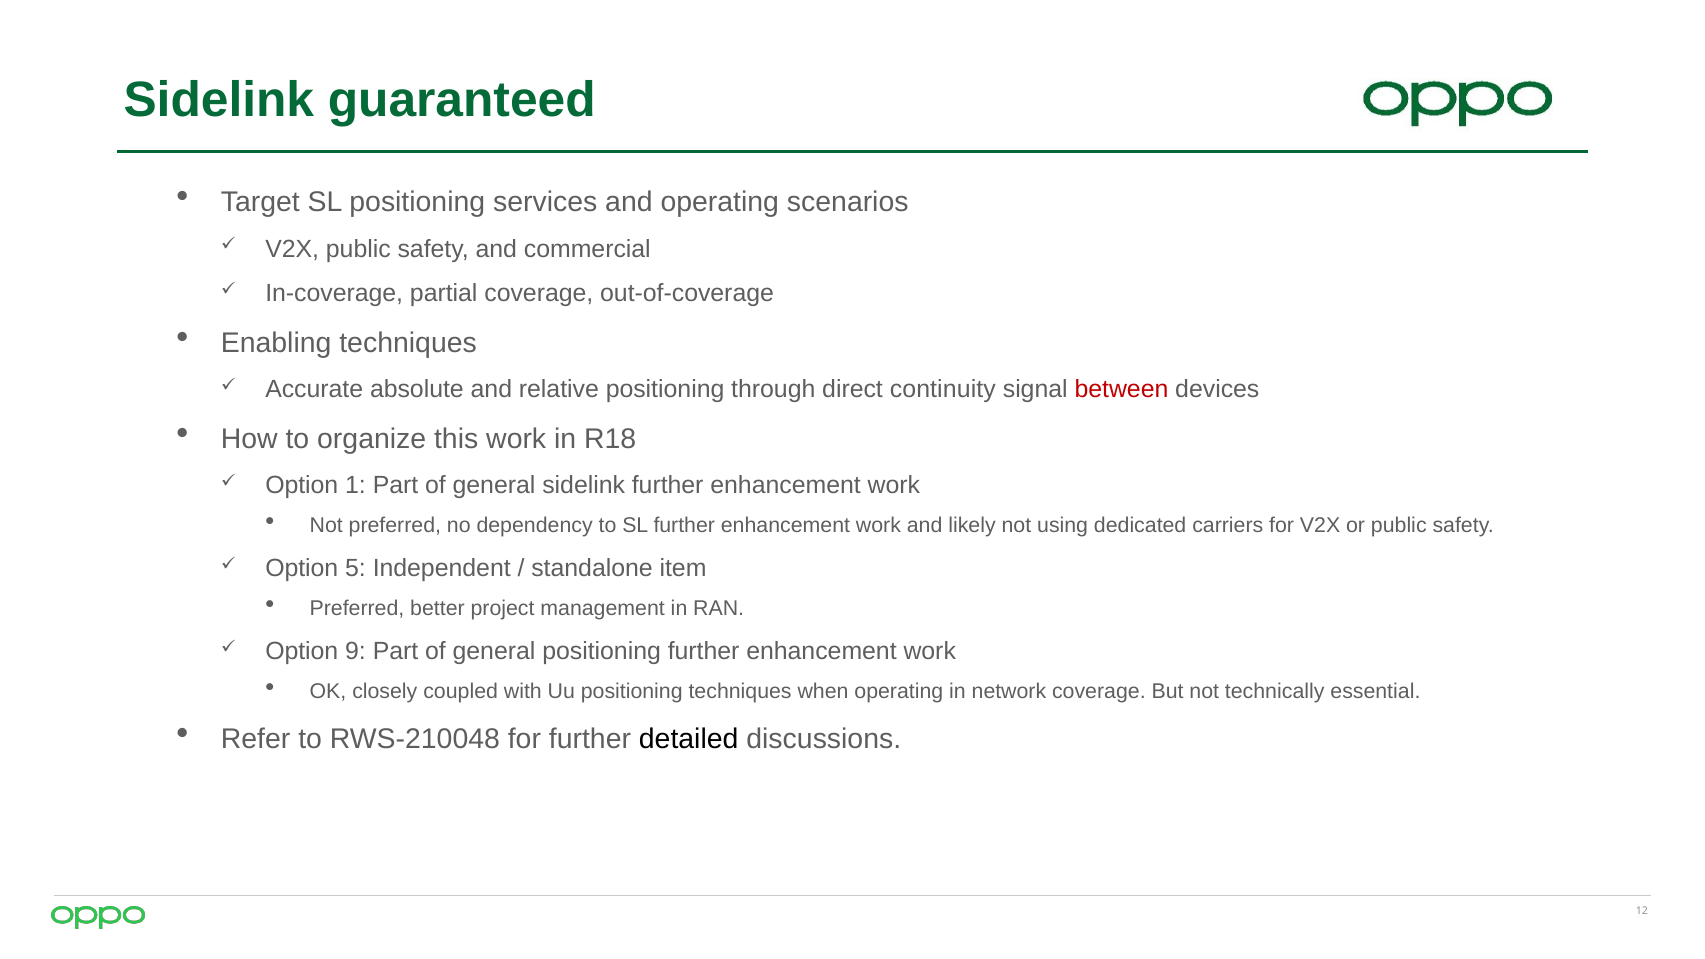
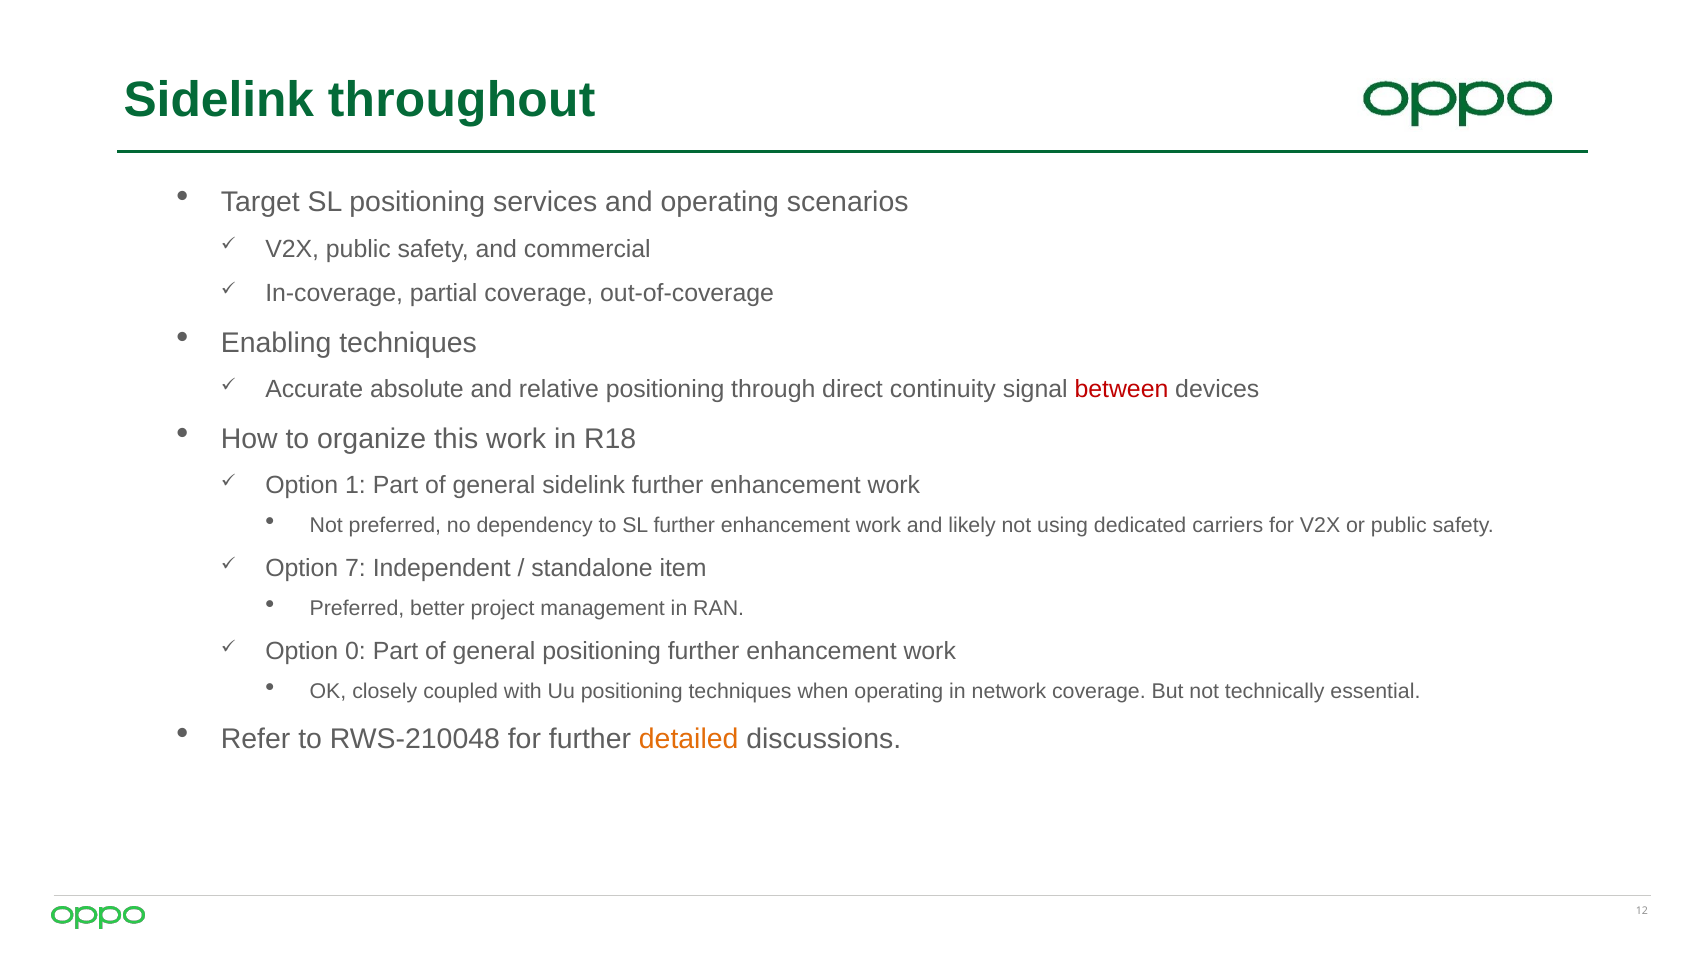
guaranteed: guaranteed -> throughout
5: 5 -> 7
9: 9 -> 0
detailed colour: black -> orange
